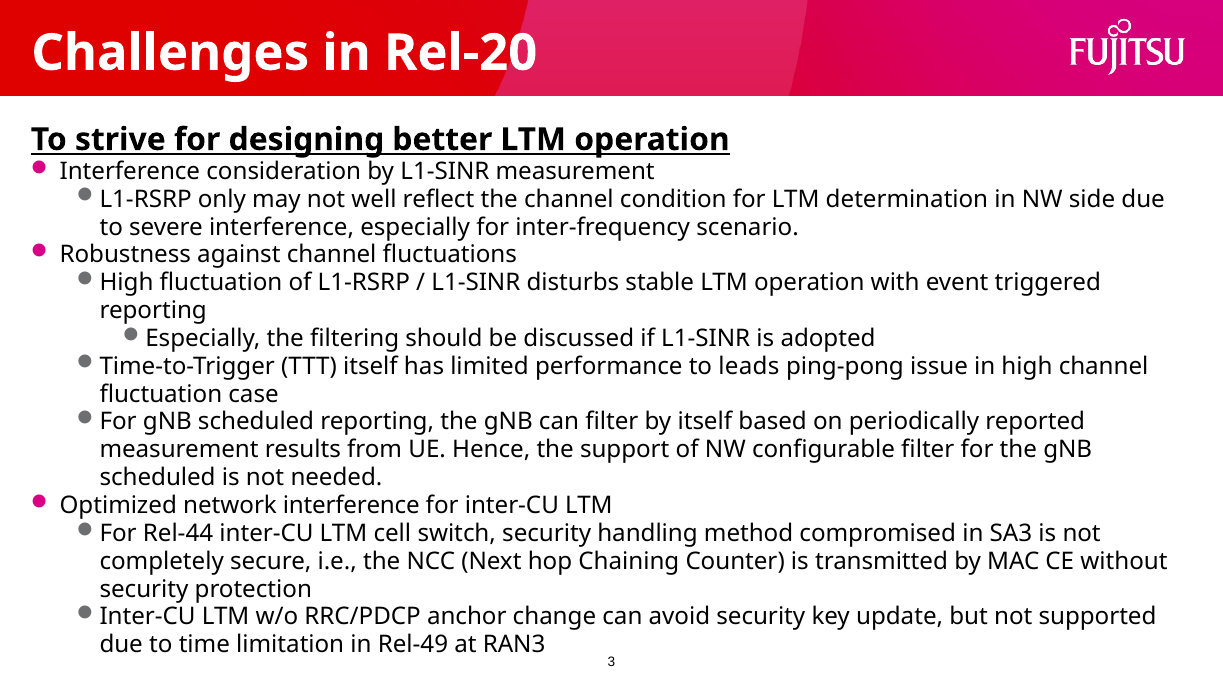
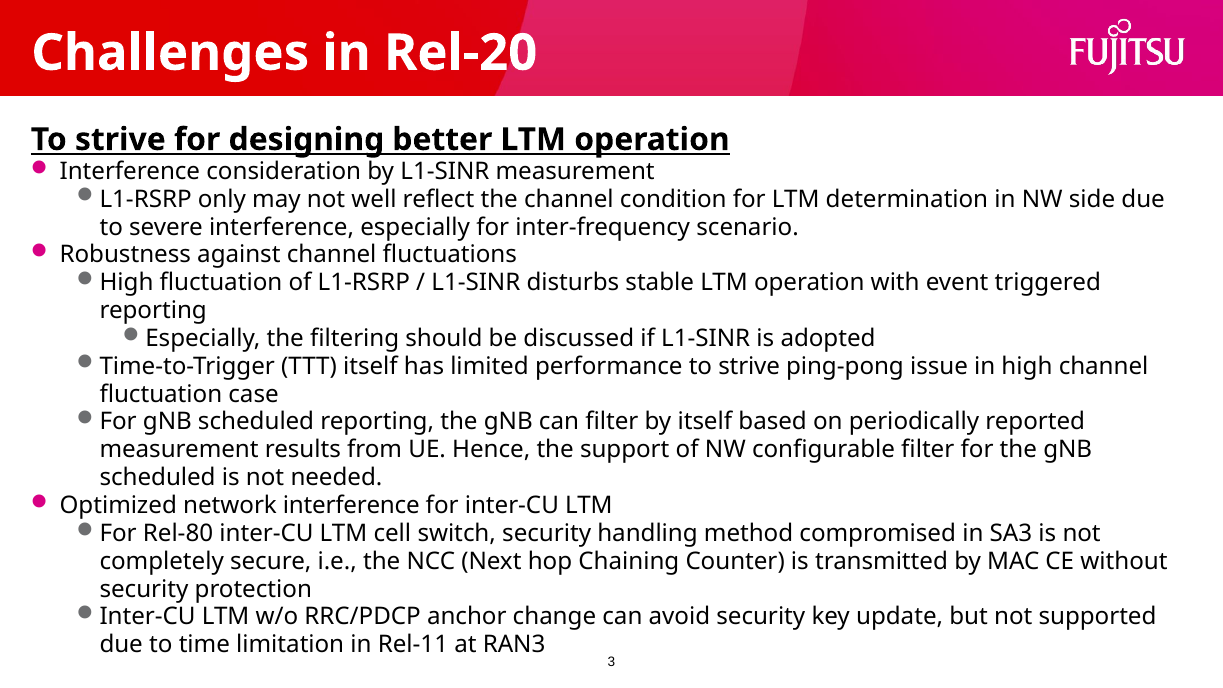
performance to leads: leads -> strive
Rel-44: Rel-44 -> Rel-80
Rel-49: Rel-49 -> Rel-11
